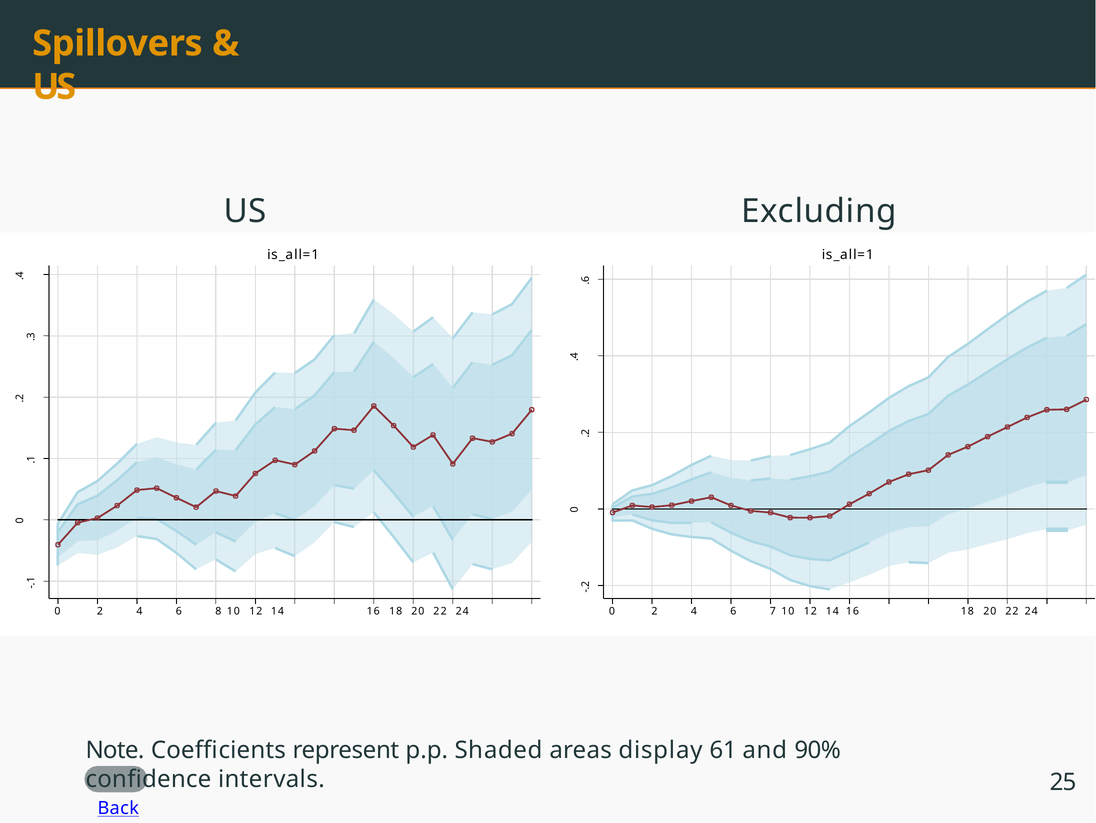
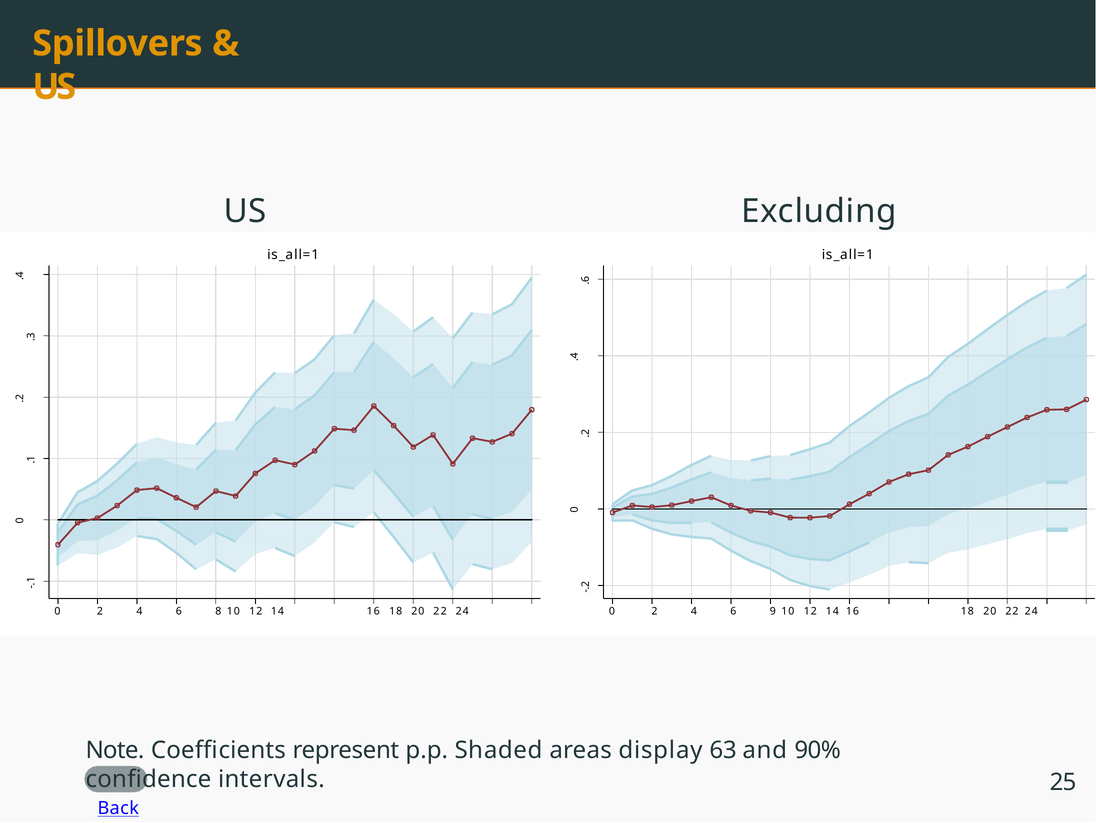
7: 7 -> 9
61: 61 -> 63
